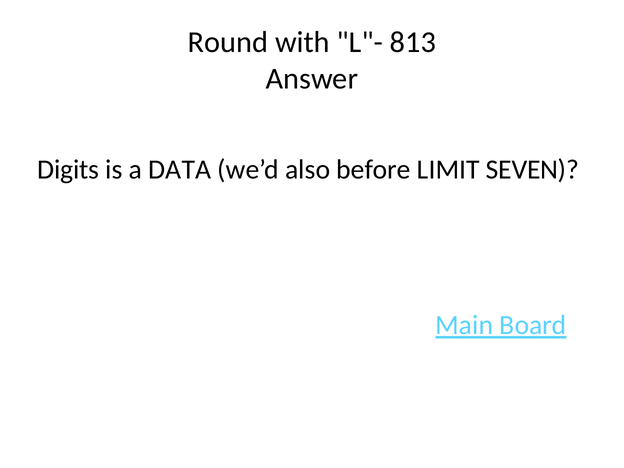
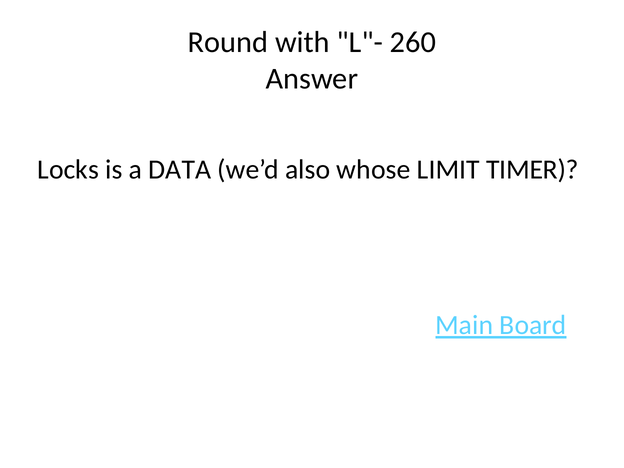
813: 813 -> 260
Digits: Digits -> Locks
before: before -> whose
SEVEN: SEVEN -> TIMER
